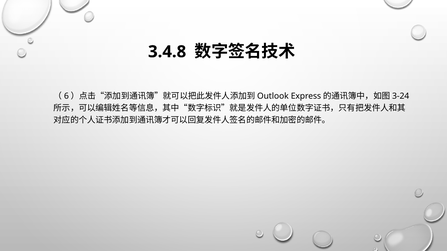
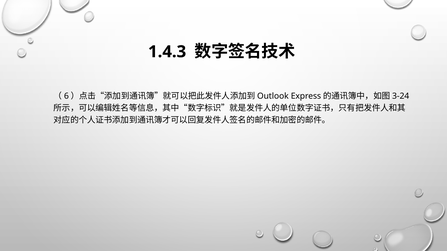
3.4.8: 3.4.8 -> 1.4.3
